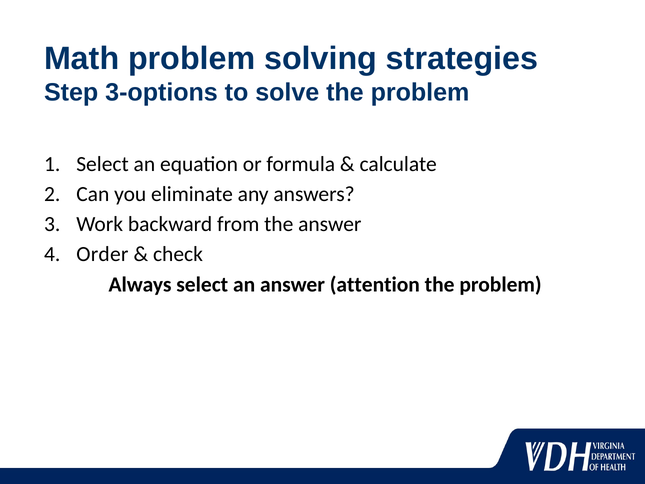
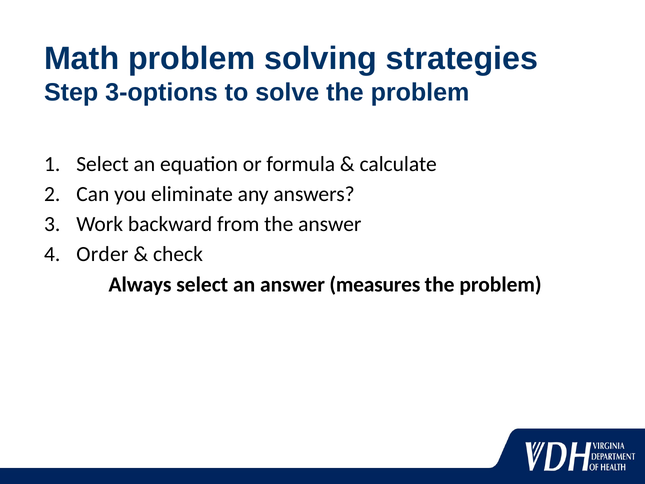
attention: attention -> measures
